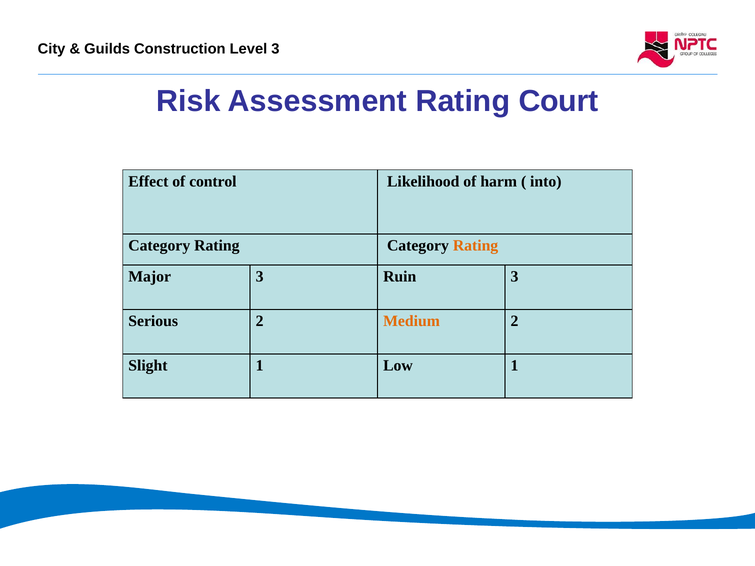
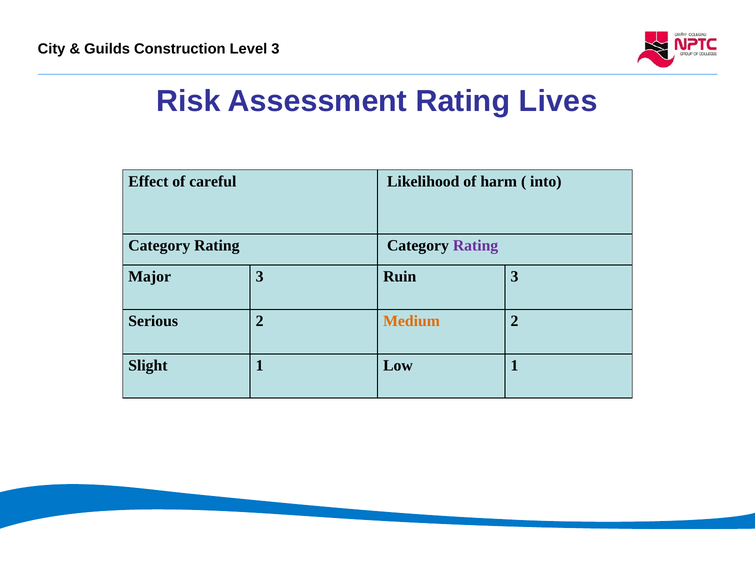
Court: Court -> Lives
control: control -> careful
Rating at (476, 246) colour: orange -> purple
